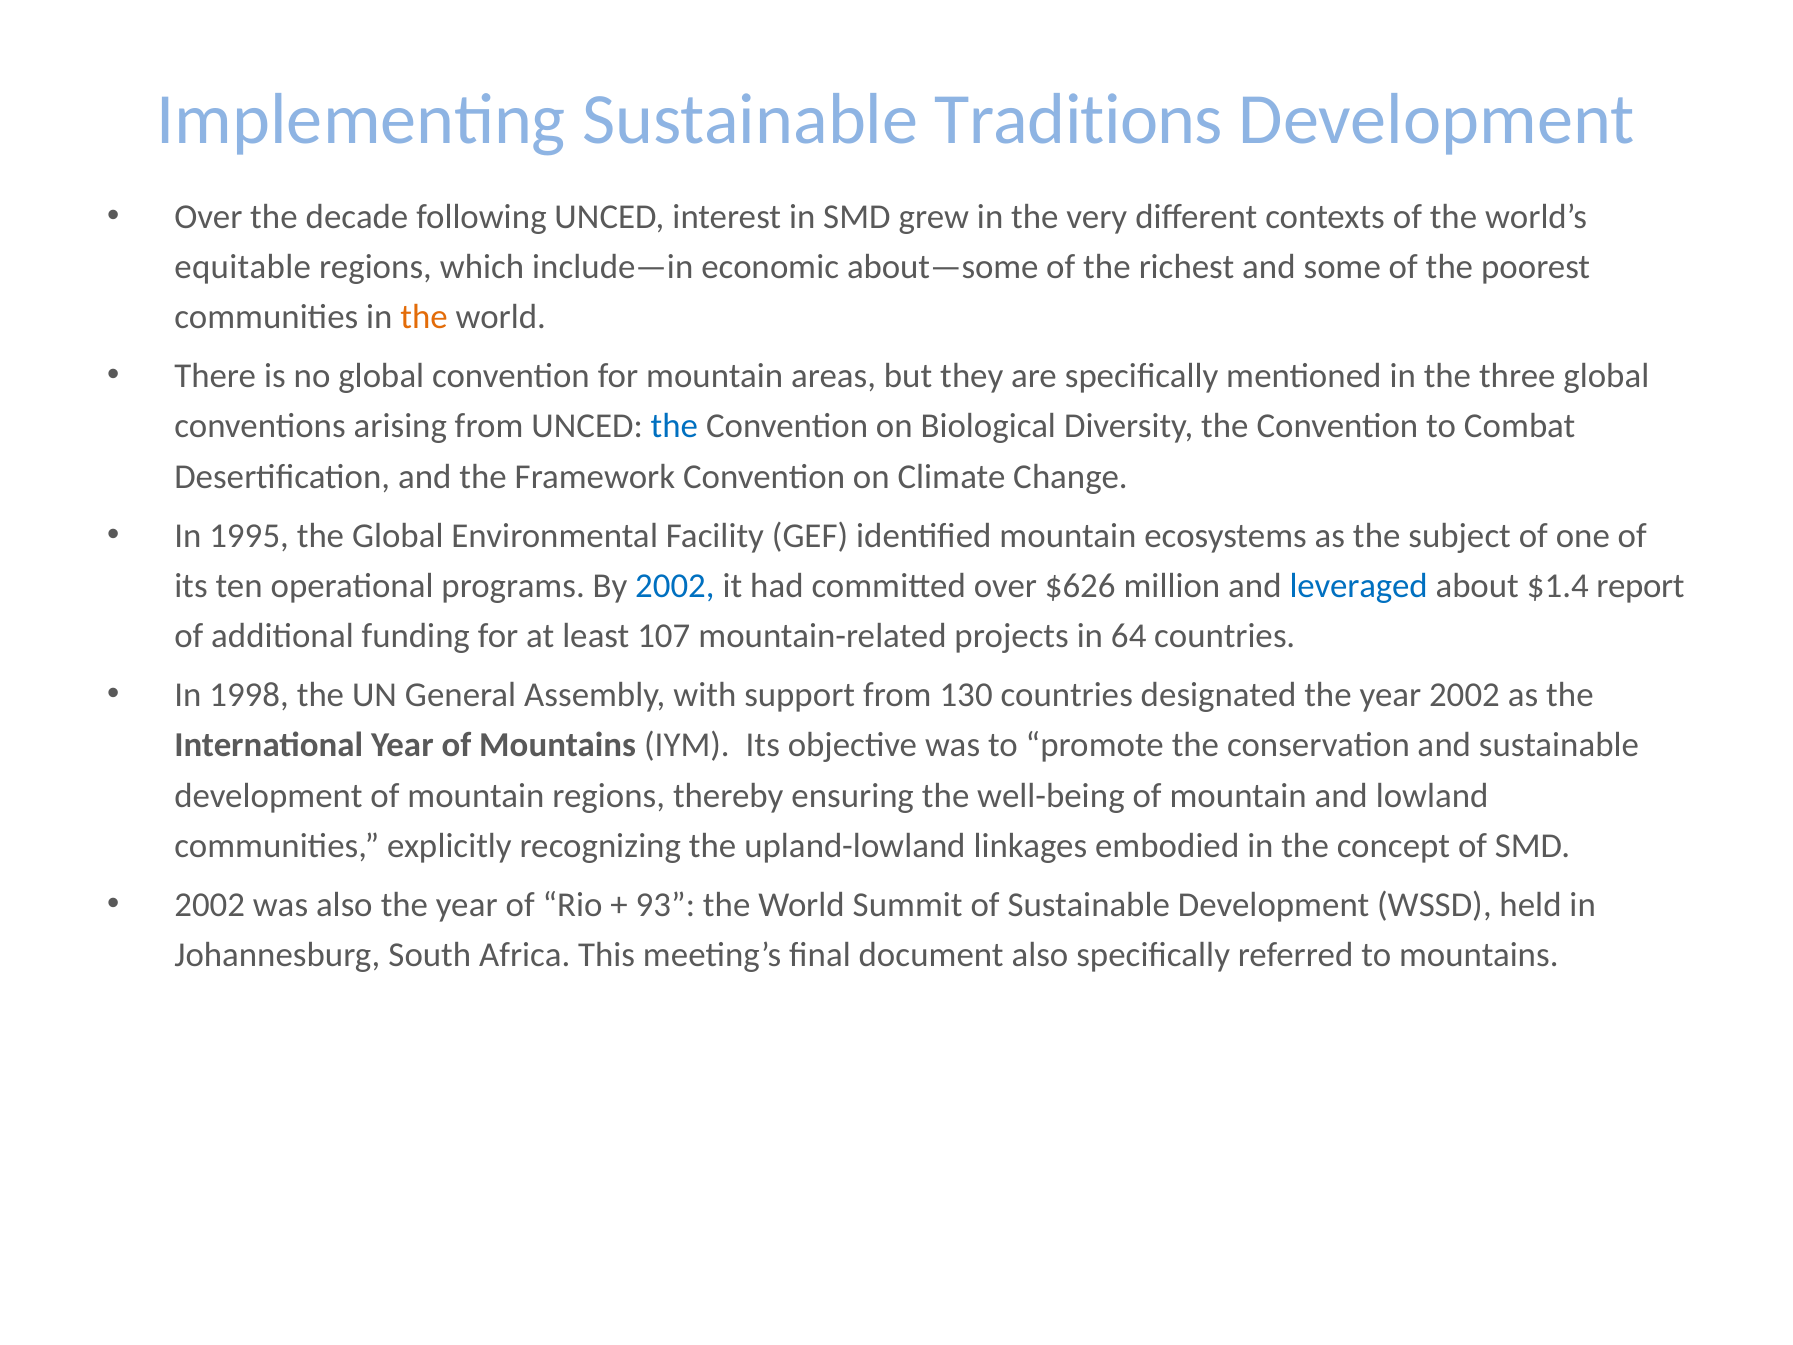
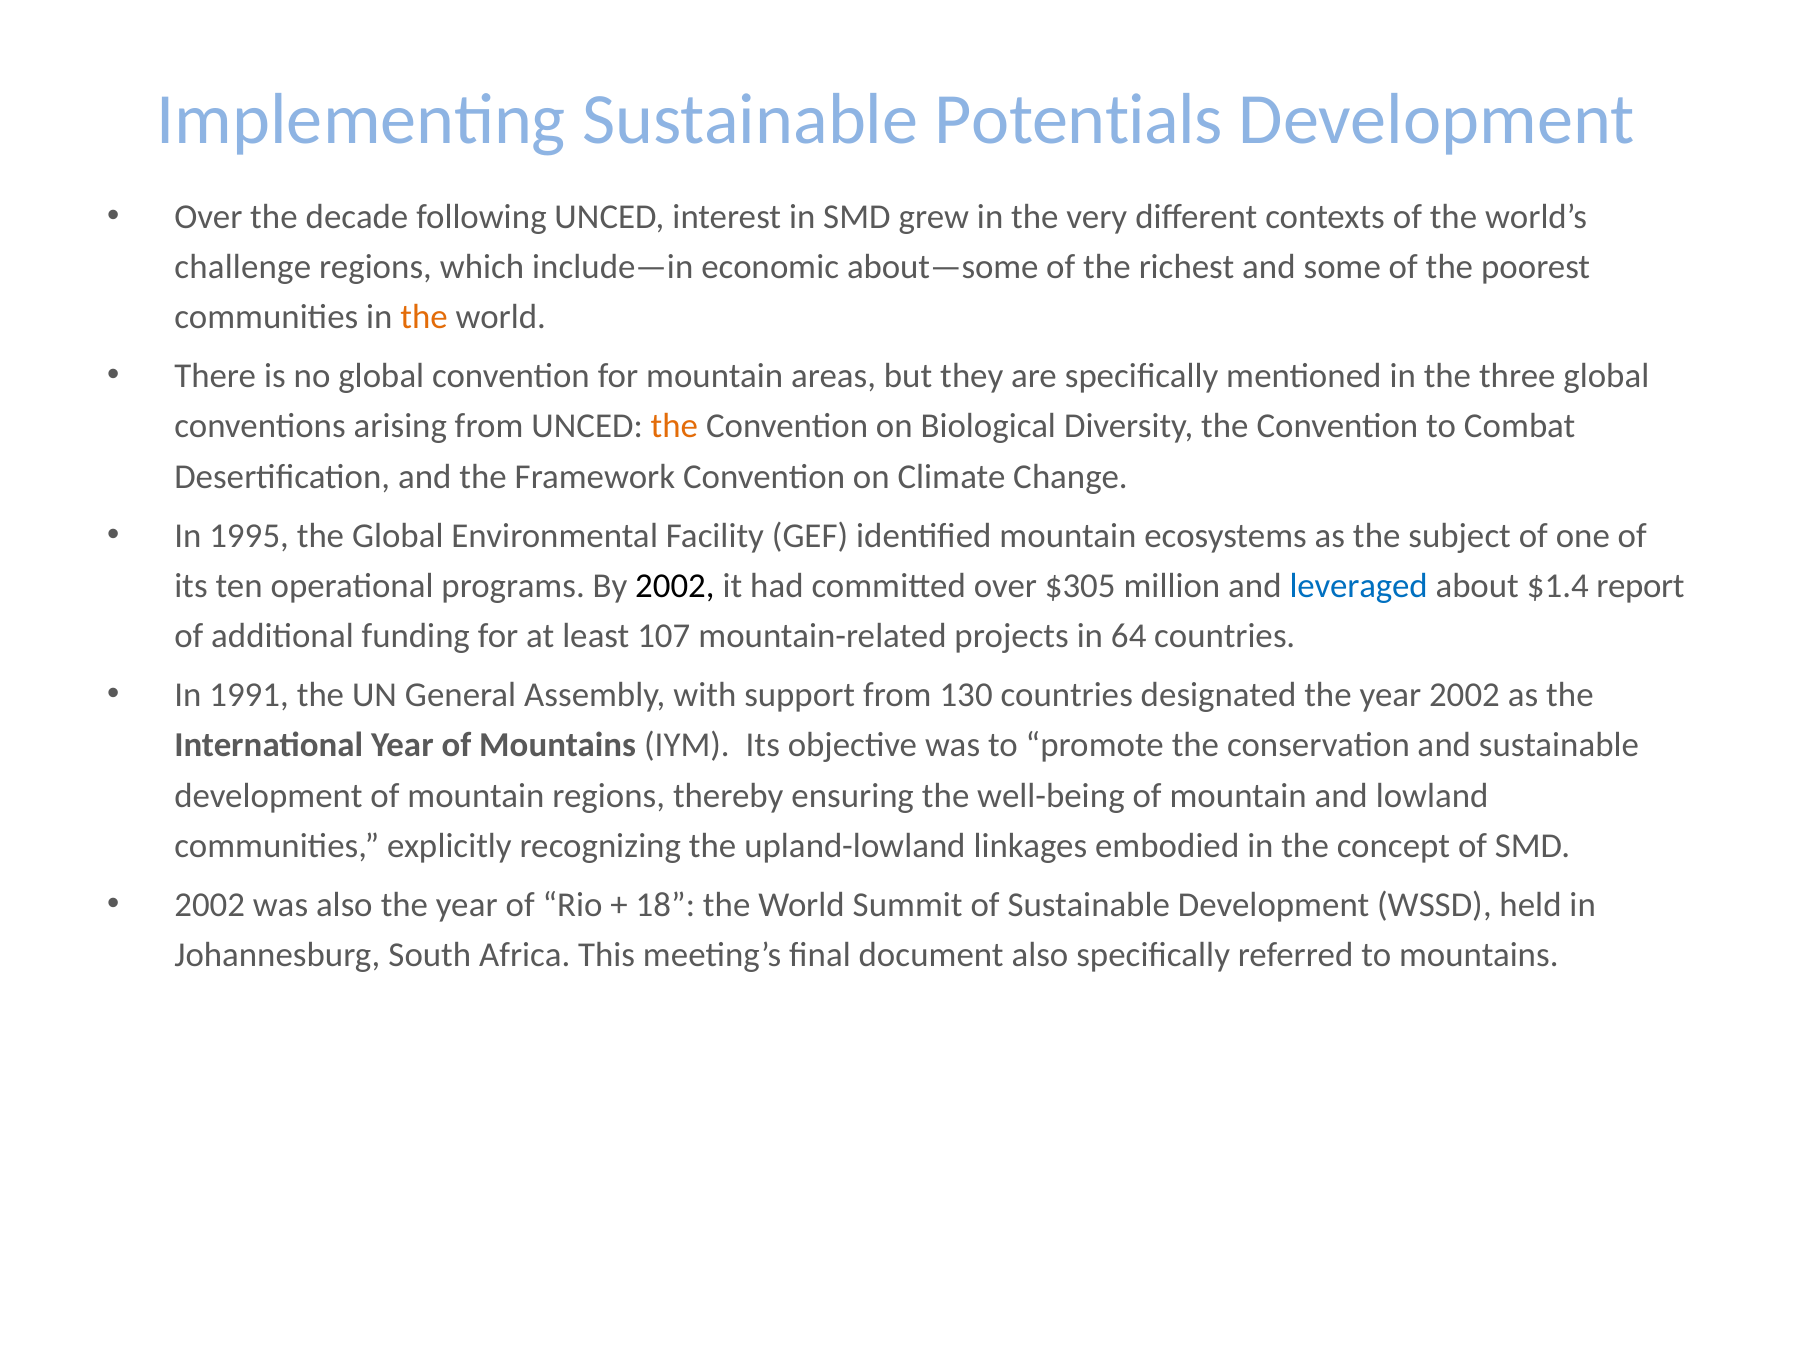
Traditions: Traditions -> Potentials
equitable: equitable -> challenge
the at (674, 426) colour: blue -> orange
2002 at (675, 586) colour: blue -> black
$626: $626 -> $305
1998: 1998 -> 1991
93: 93 -> 18
